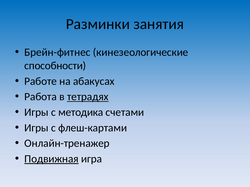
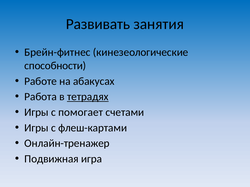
Разминки: Разминки -> Развивать
методика: методика -> помогает
Подвижная underline: present -> none
